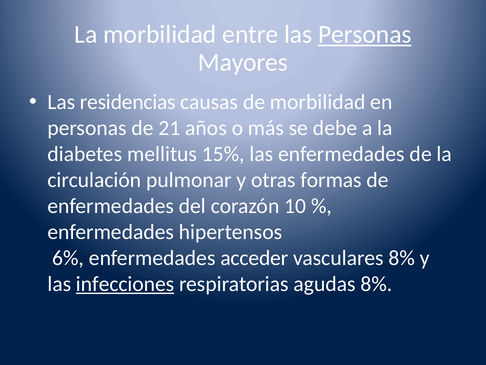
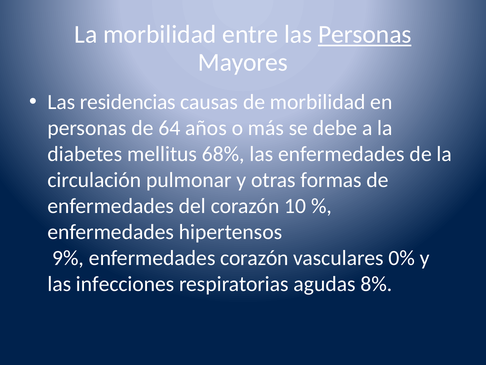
21: 21 -> 64
15%: 15% -> 68%
6%: 6% -> 9%
enfermedades acceder: acceder -> corazón
vasculares 8%: 8% -> 0%
infecciones underline: present -> none
